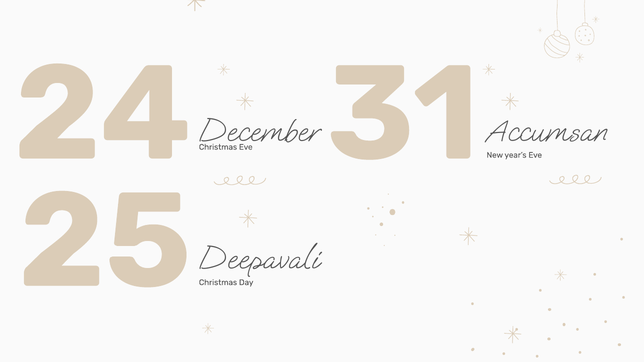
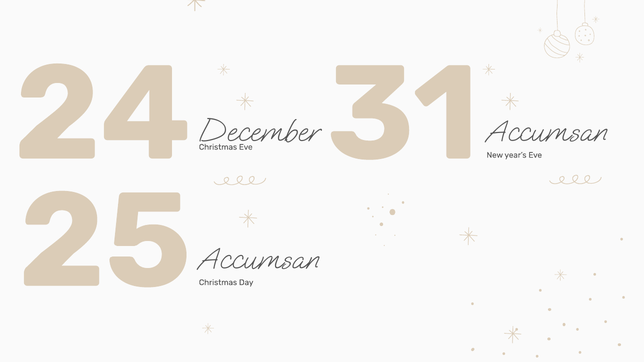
25 Deepavali: Deepavali -> Accumsan
